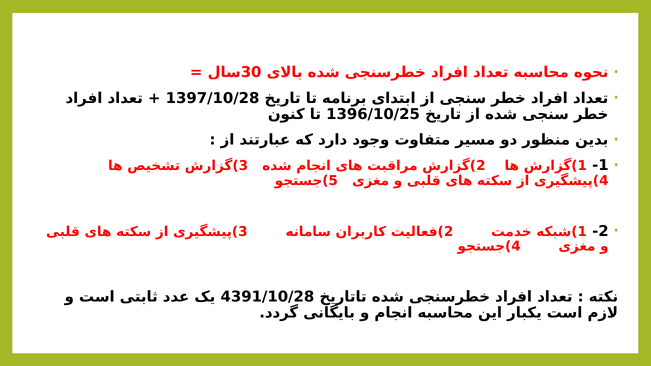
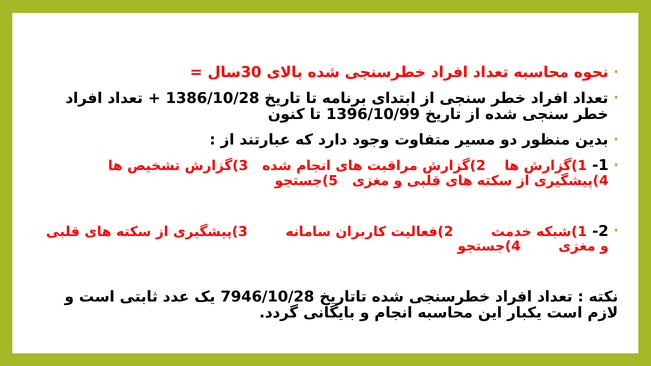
1397/10/28: 1397/10/28 -> 1386/10/28
1396/10/25: 1396/10/25 -> 1396/10/99
4391/10/28: 4391/10/28 -> 7946/10/28
